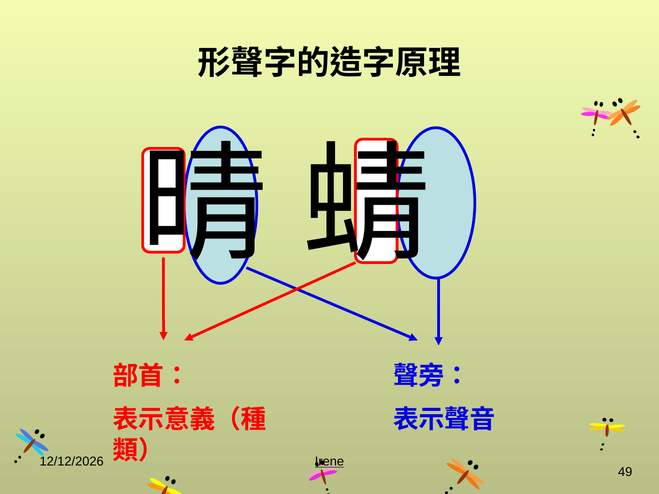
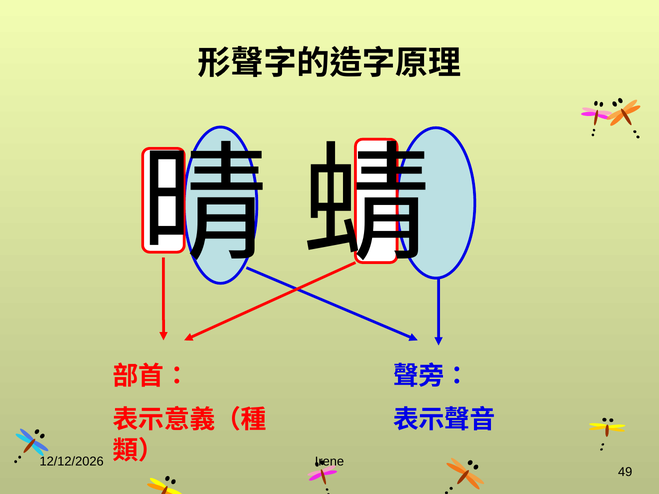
Irene underline: present -> none
